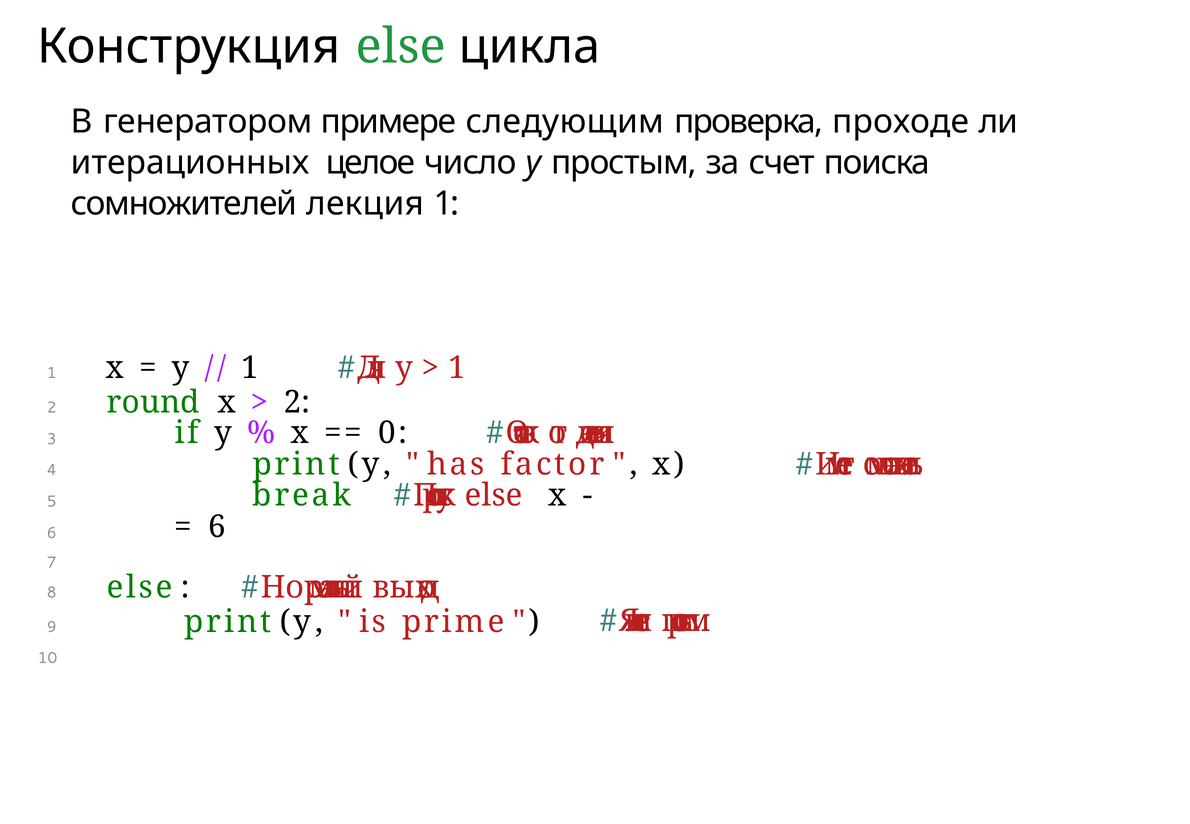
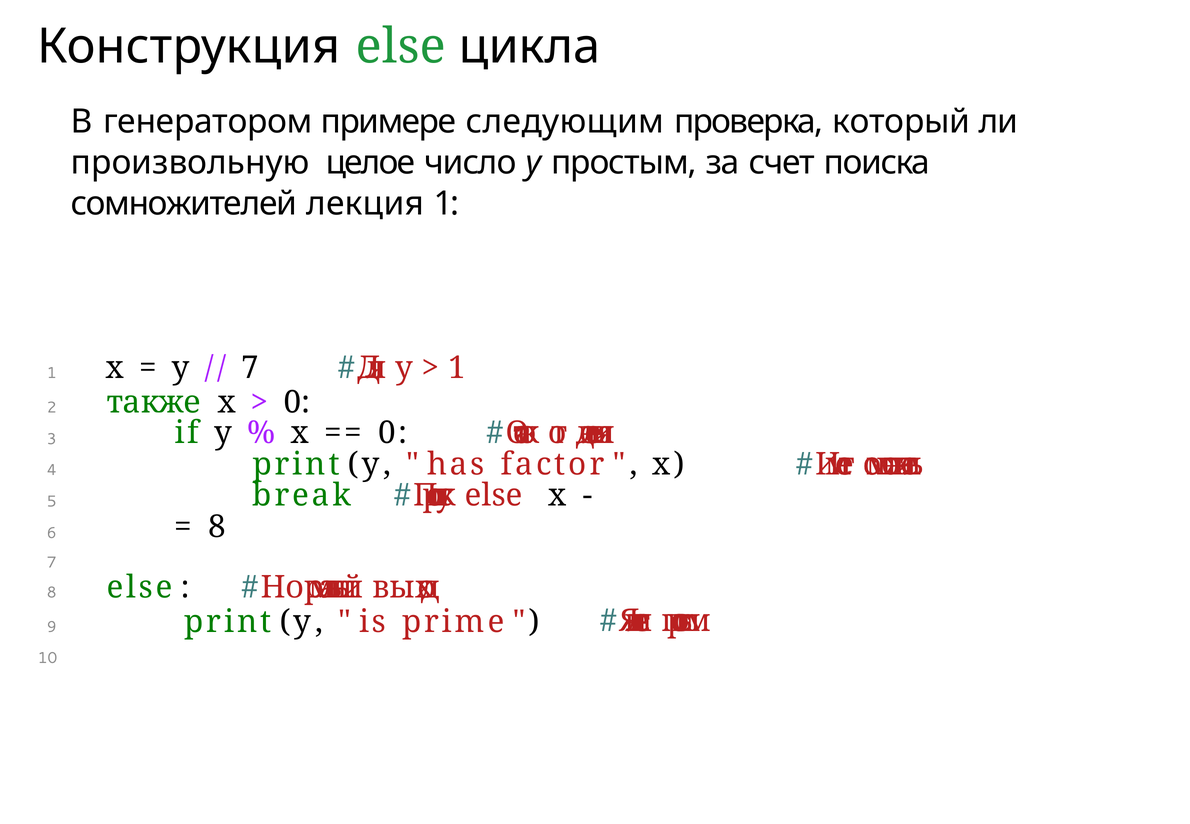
проходе: проходе -> который
итерационных: итерационных -> произвольную
1 at (250, 368): 1 -> 7
round: round -> также
2 at (297, 402): 2 -> 0
6 at (217, 527): 6 -> 8
